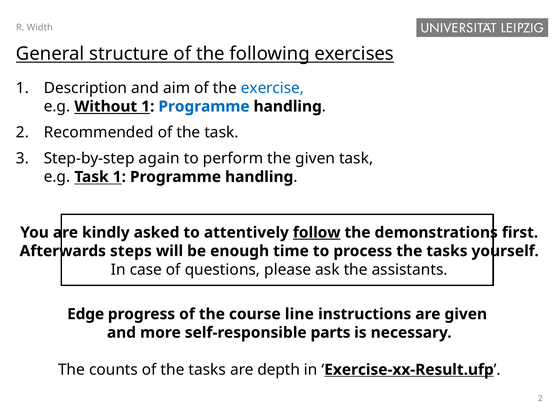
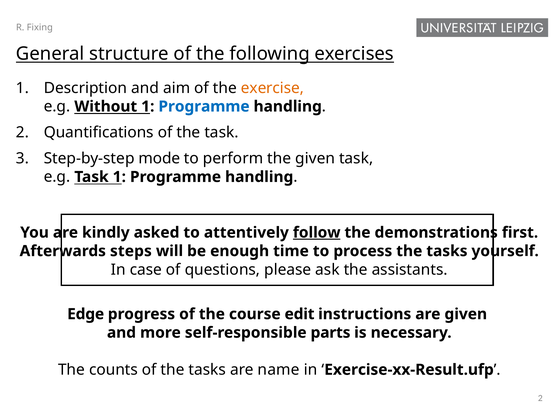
Width: Width -> Fixing
exercise colour: blue -> orange
Recommended: Recommended -> Quantifications
again: again -> mode
line: line -> edit
depth: depth -> name
Exercise-xx-Result.ufp underline: present -> none
